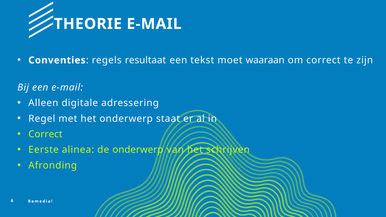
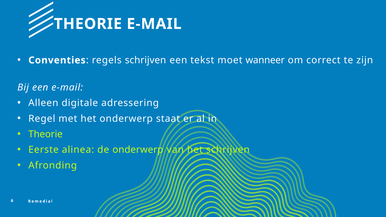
regels resultaat: resultaat -> schrijven
waaraan: waaraan -> wanneer
Correct at (45, 134): Correct -> Theorie
